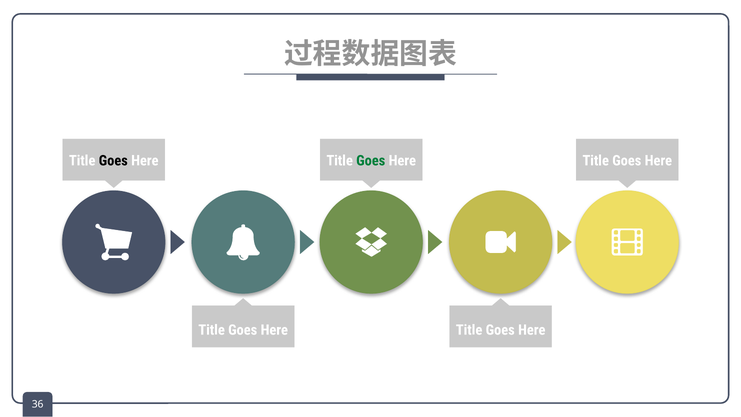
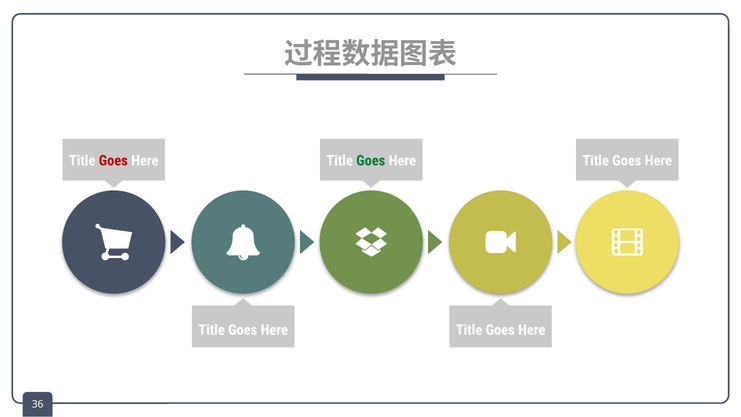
Goes at (113, 161) colour: black -> red
